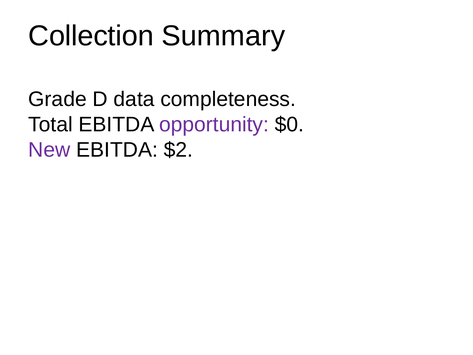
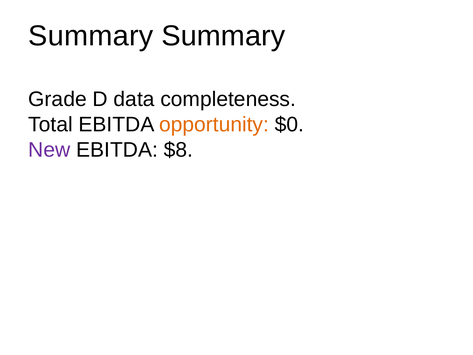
Collection at (91, 36): Collection -> Summary
opportunity colour: purple -> orange
$2: $2 -> $8
